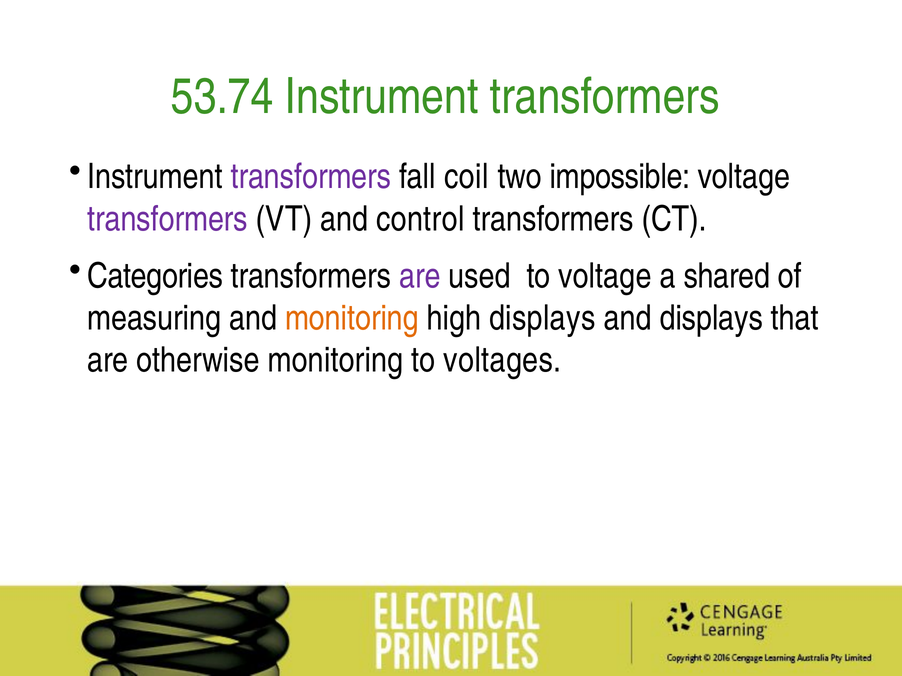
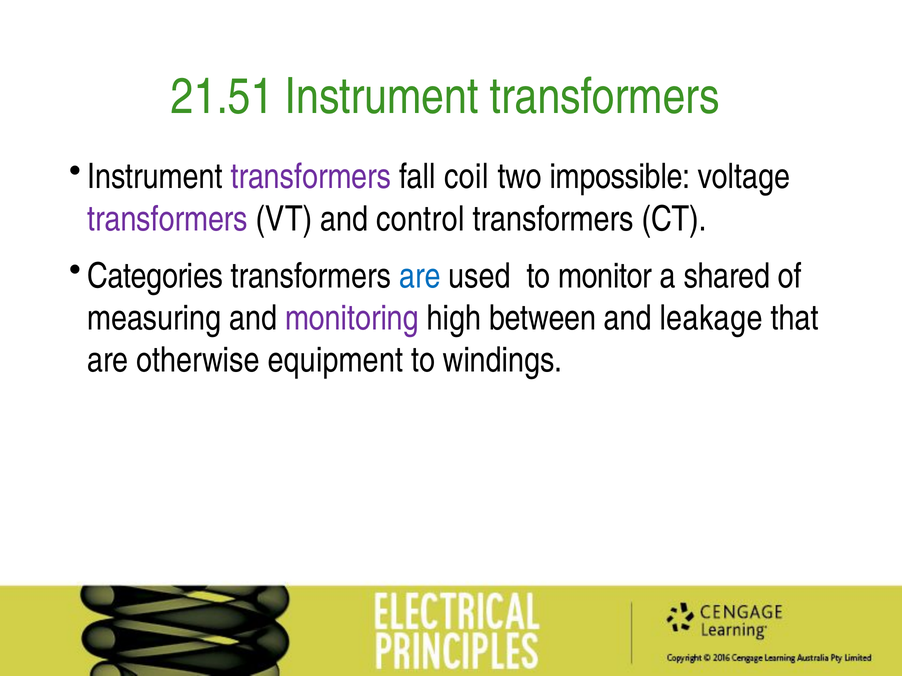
53.74: 53.74 -> 21.51
are at (420, 276) colour: purple -> blue
to voltage: voltage -> monitor
monitoring at (352, 318) colour: orange -> purple
high displays: displays -> between
and displays: displays -> leakage
otherwise monitoring: monitoring -> equipment
voltages: voltages -> windings
